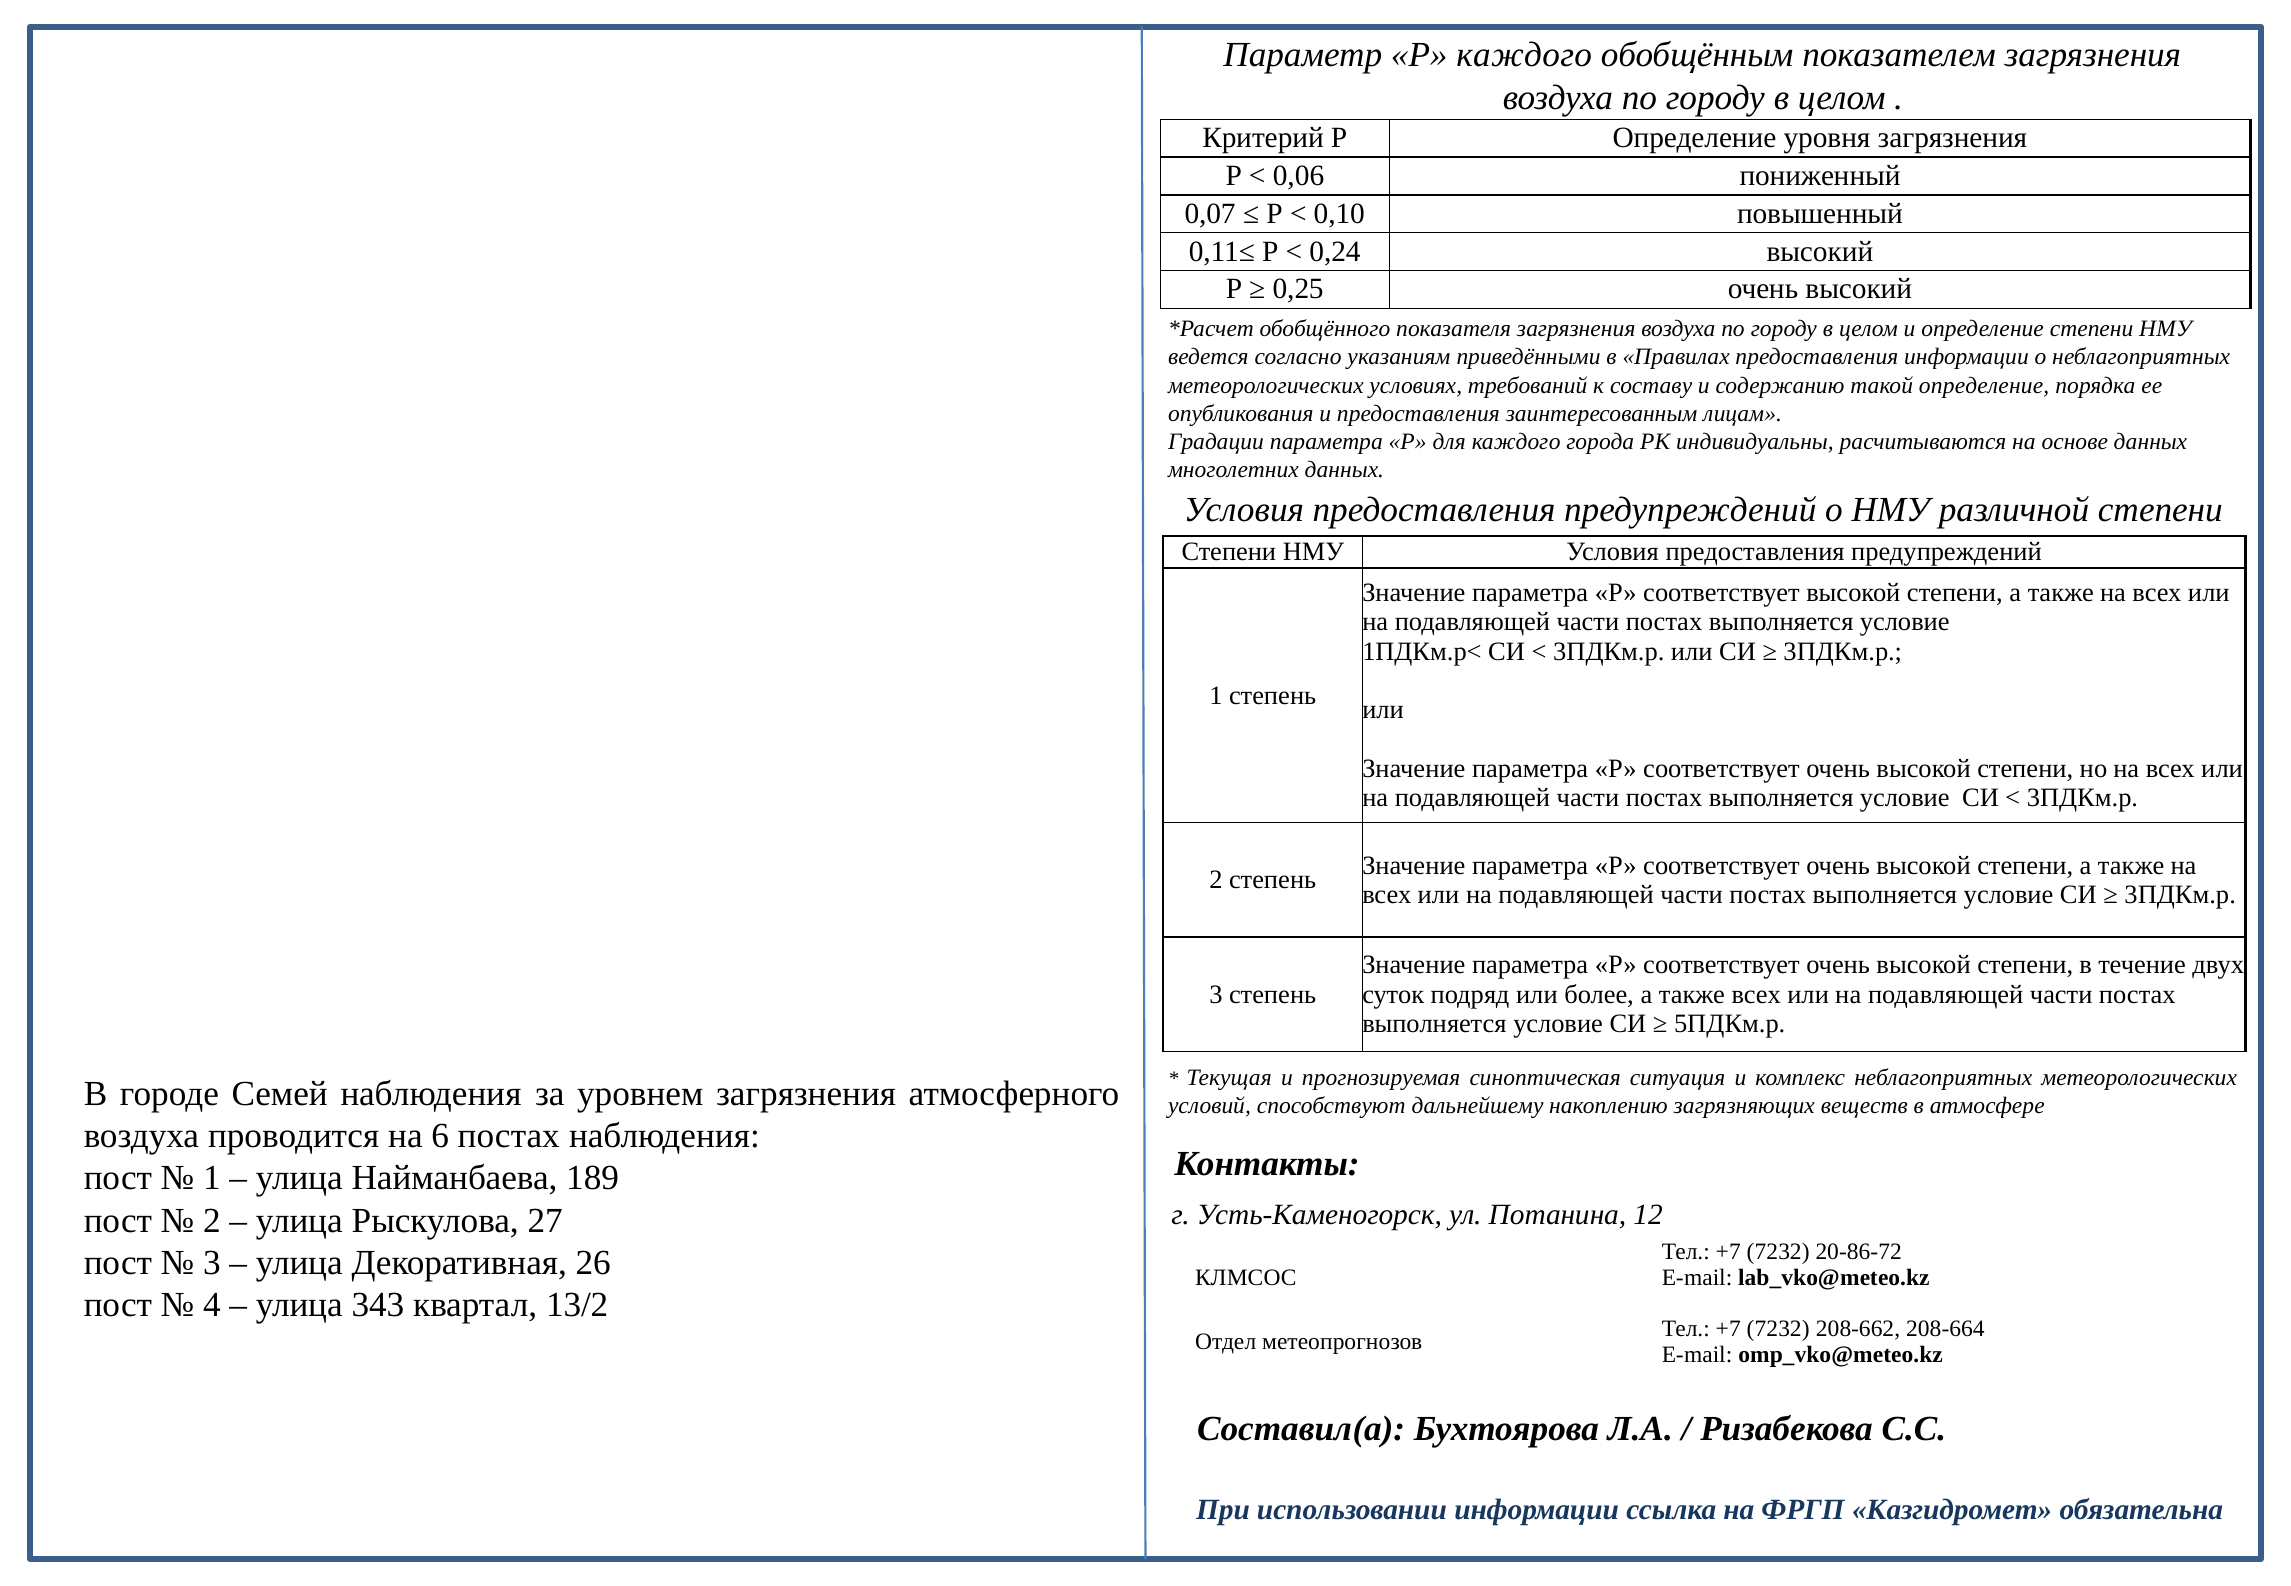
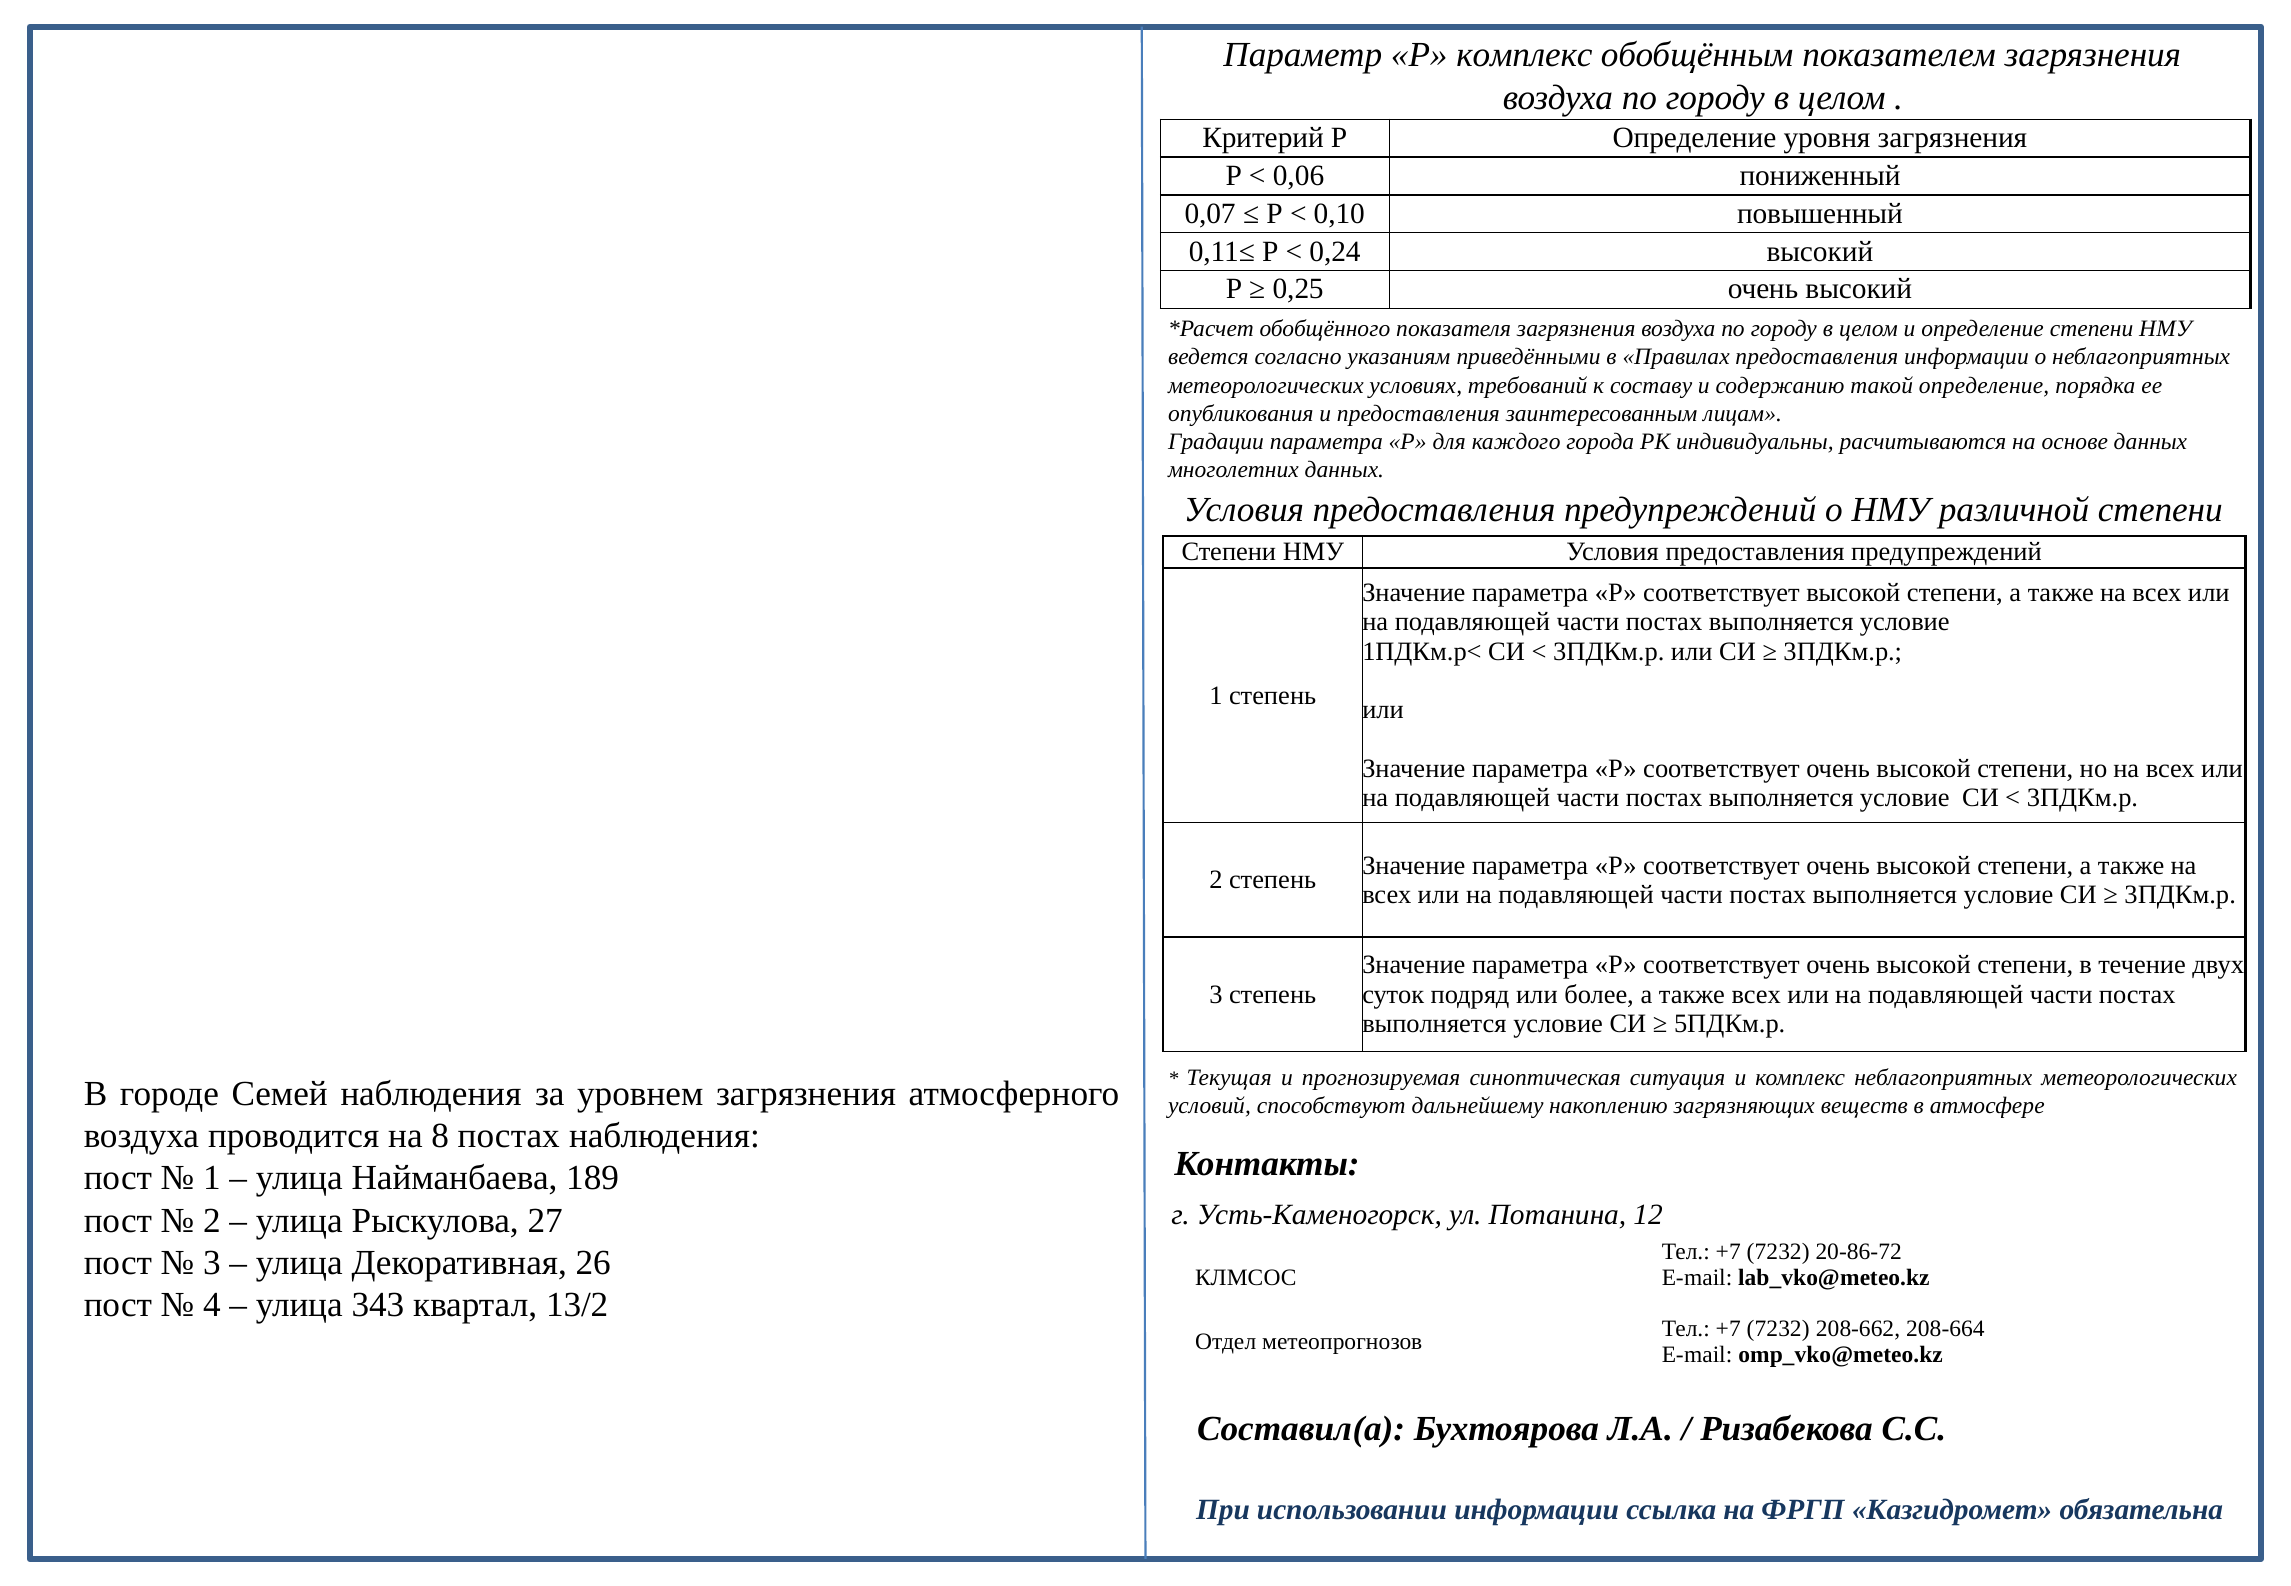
Р каждого: каждого -> комплекс
6: 6 -> 8
